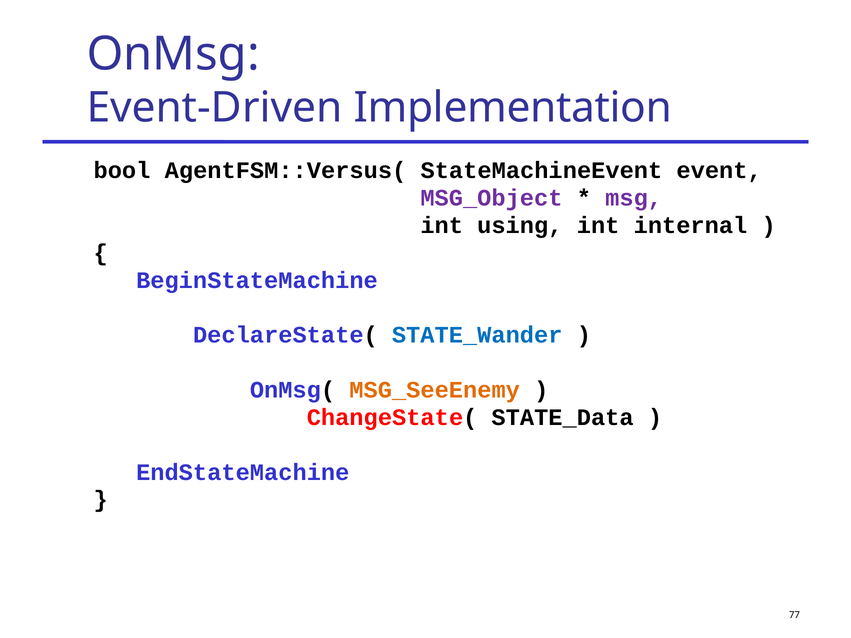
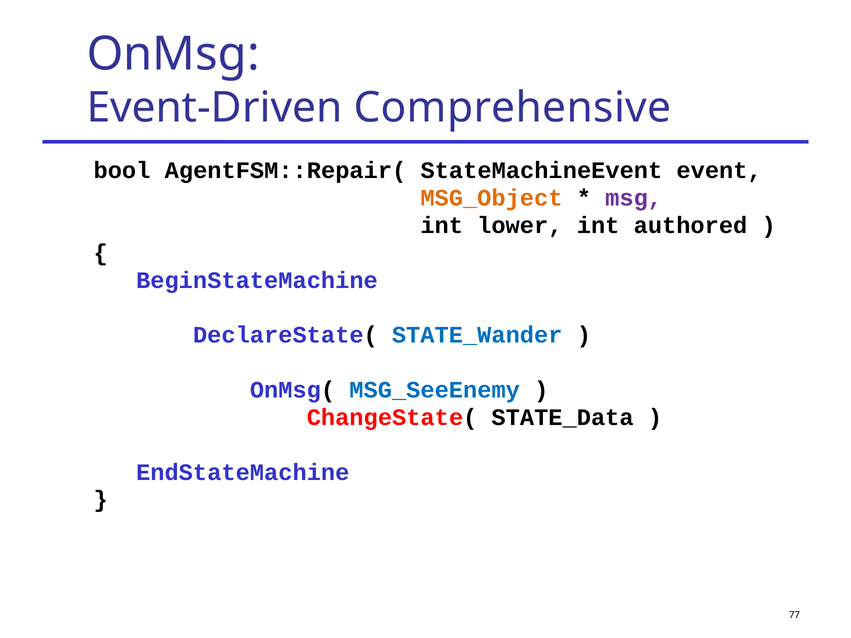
Implementation: Implementation -> Comprehensive
AgentFSM::Versus(: AgentFSM::Versus( -> AgentFSM::Repair(
MSG_Object colour: purple -> orange
using: using -> lower
internal: internal -> authored
MSG_SeeEnemy colour: orange -> blue
